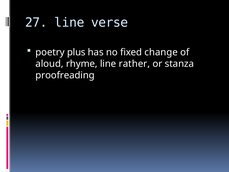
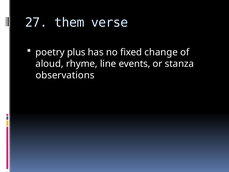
27 line: line -> them
rather: rather -> events
proofreading: proofreading -> observations
